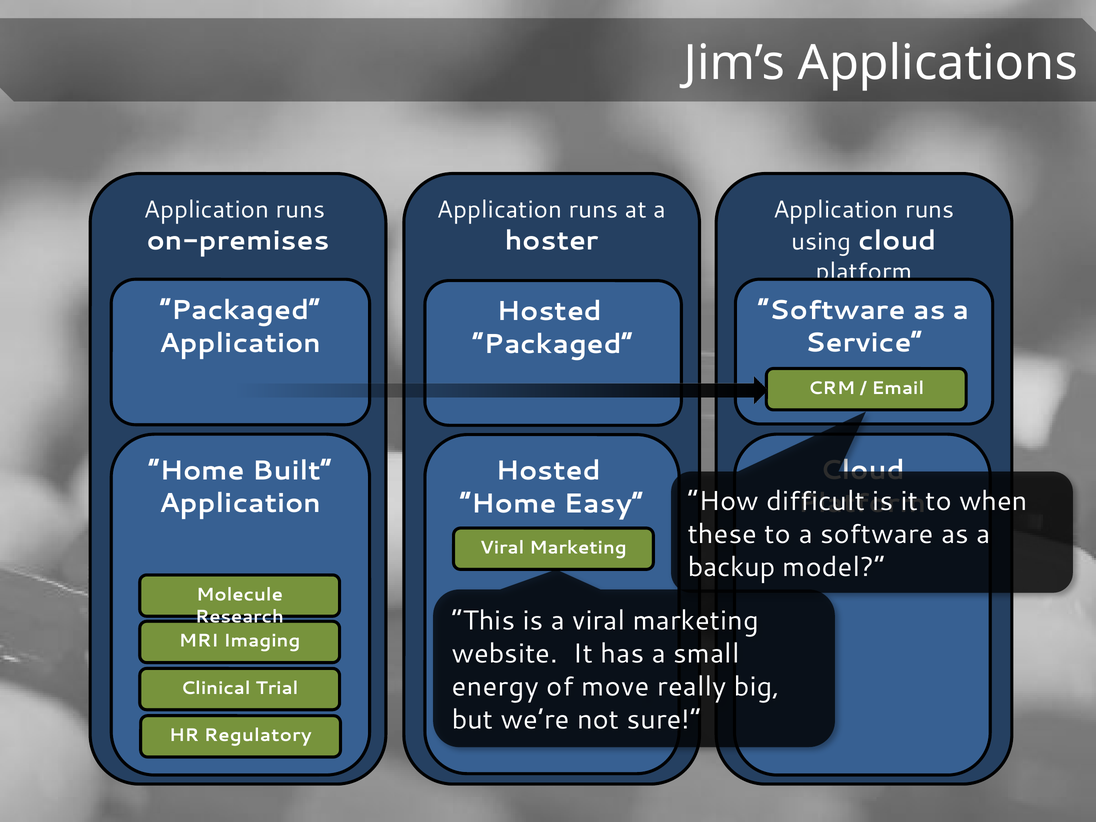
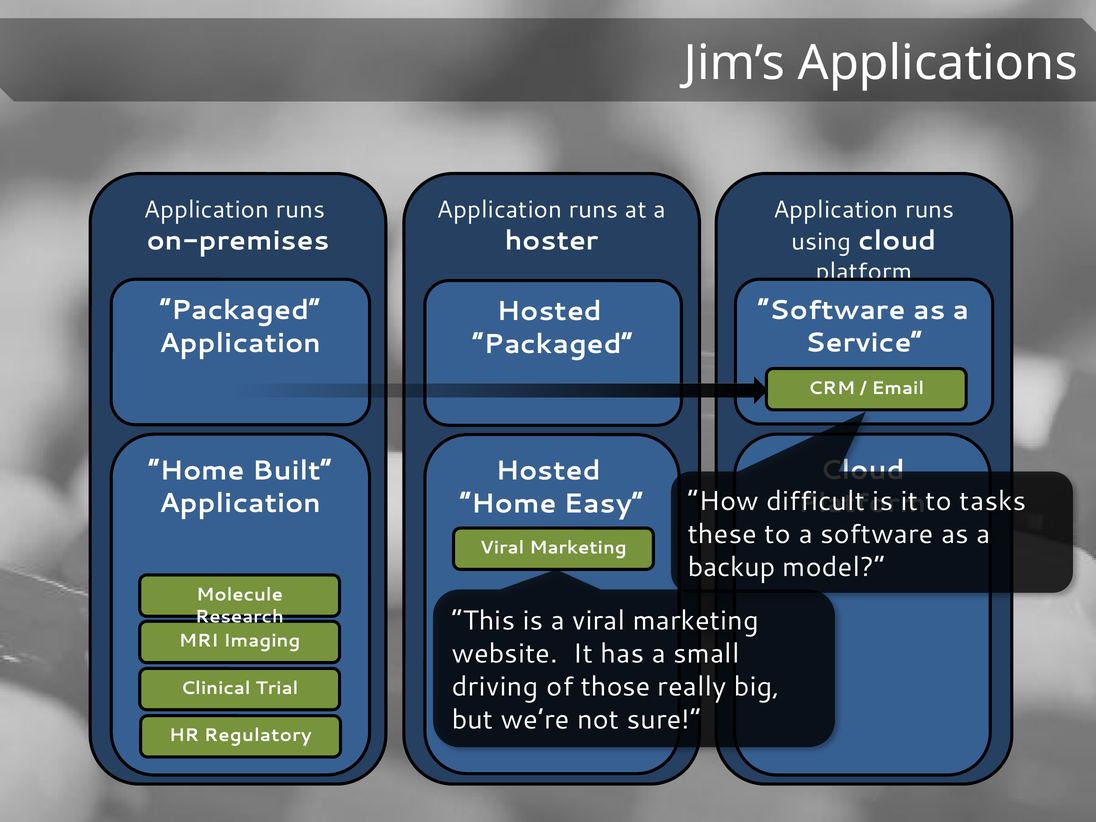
when: when -> tasks
energy: energy -> driving
move: move -> those
